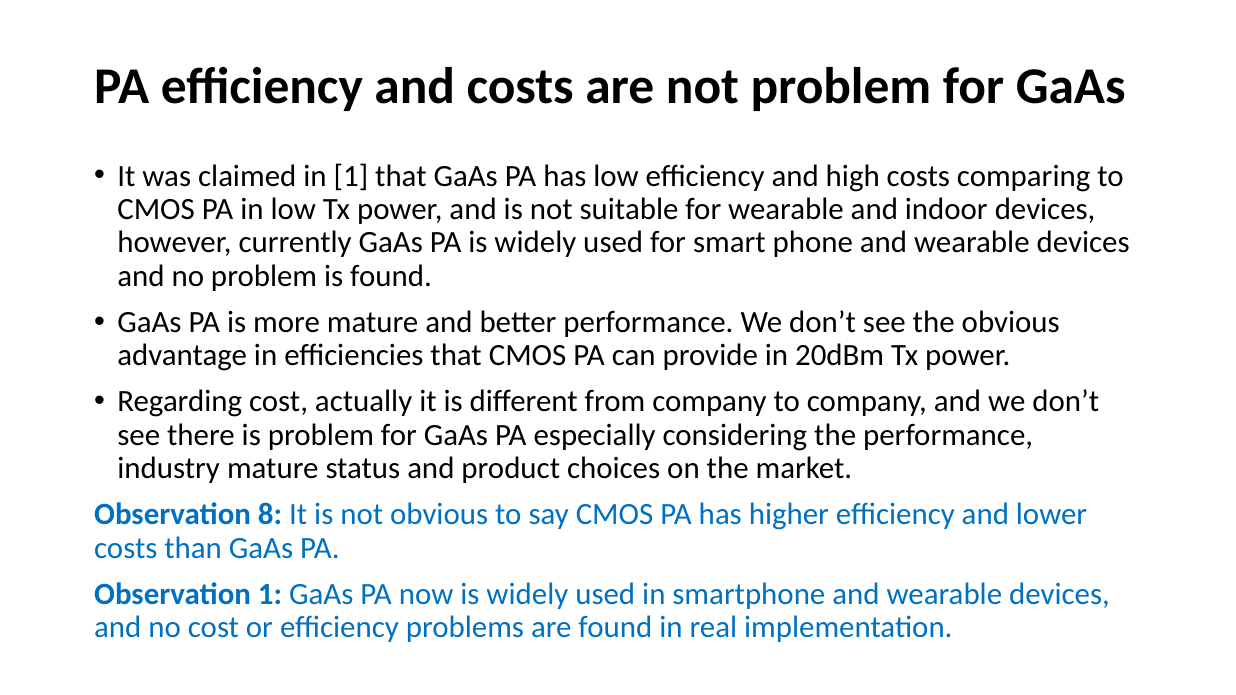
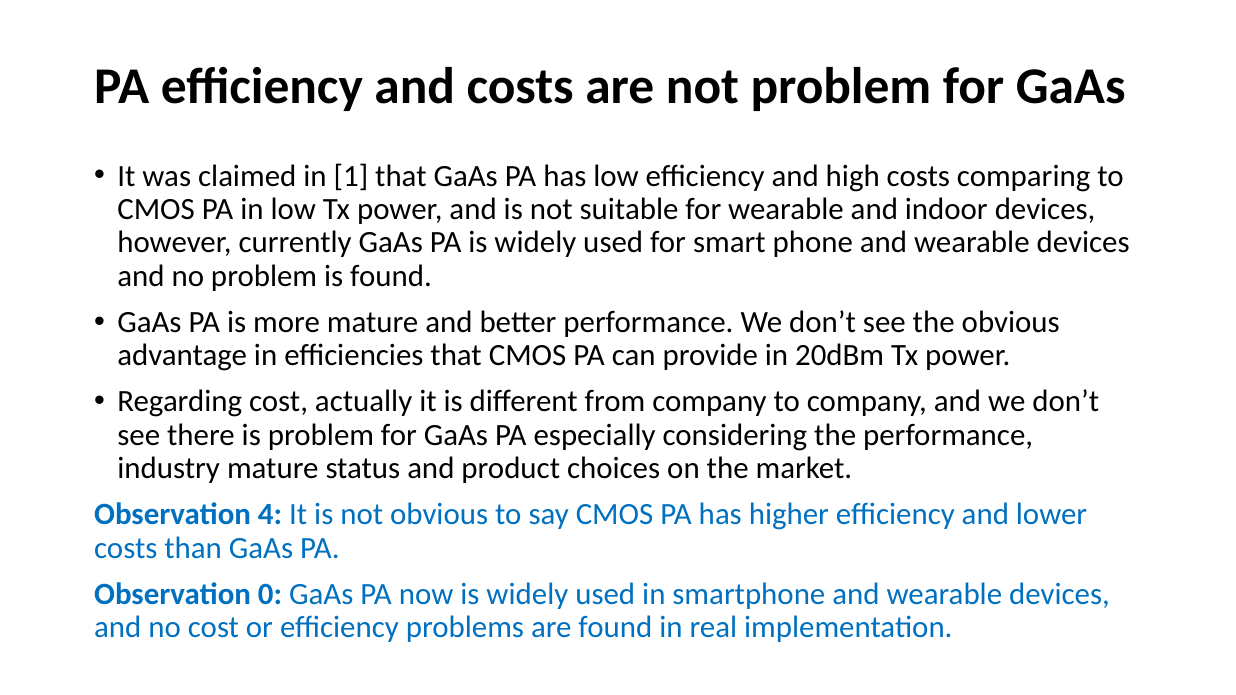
8: 8 -> 4
Observation 1: 1 -> 0
